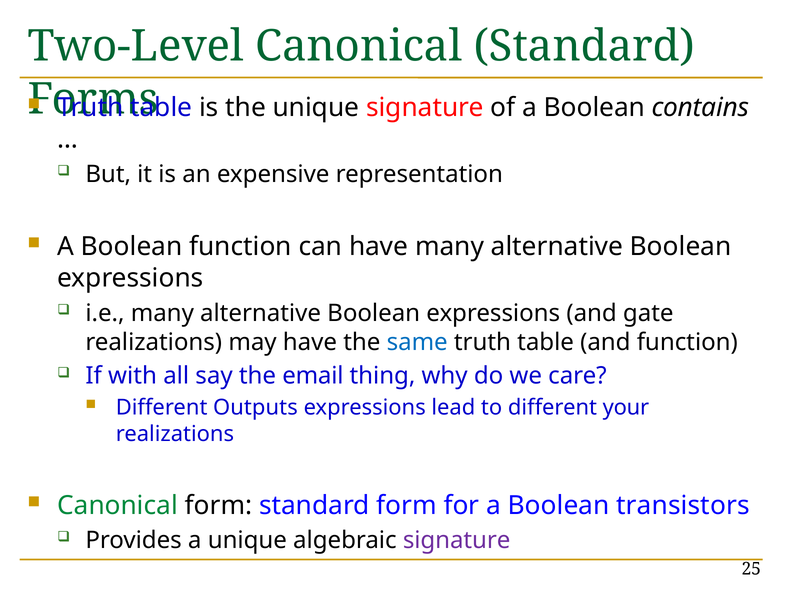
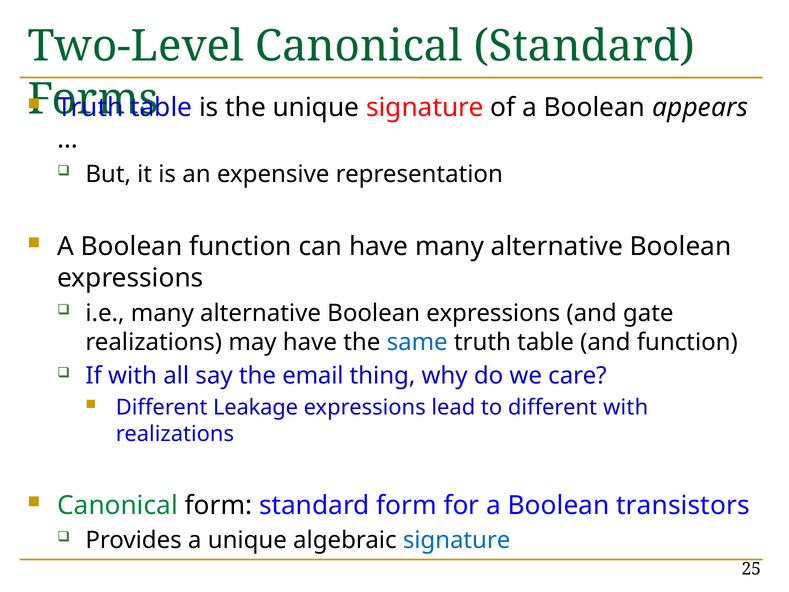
contains: contains -> appears
Outputs: Outputs -> Leakage
different your: your -> with
signature at (457, 540) colour: purple -> blue
